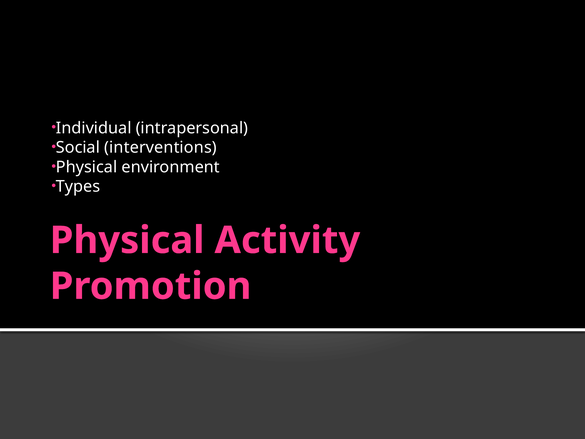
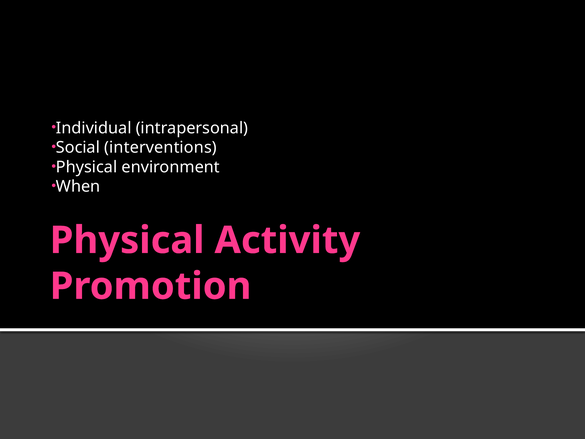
Types: Types -> When
